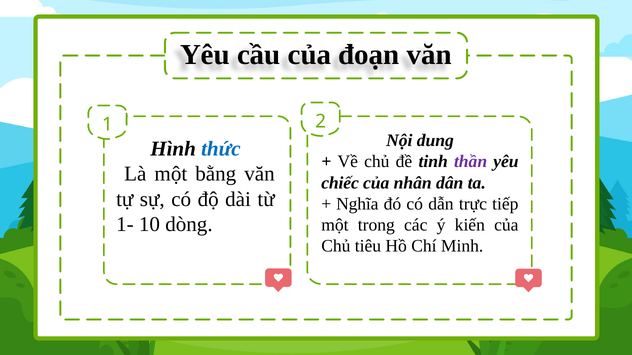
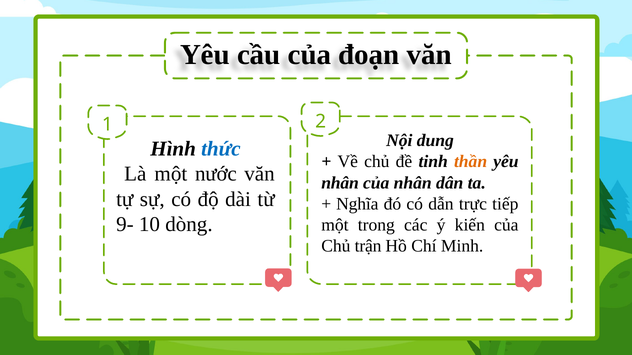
thần colour: purple -> orange
bằng: bằng -> nước
chiếc at (340, 183): chiếc -> nhân
1-: 1- -> 9-
tiêu: tiêu -> trận
